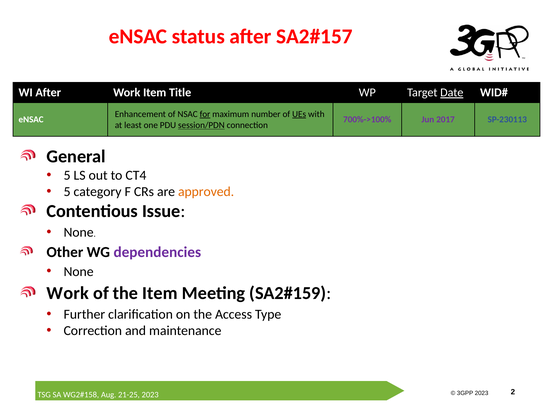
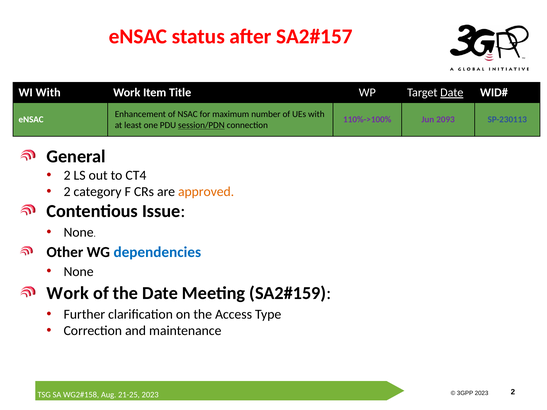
WI After: After -> With
for underline: present -> none
UEs underline: present -> none
700%->100%: 700%->100% -> 110%->100%
2017: 2017 -> 2093
5 at (67, 175): 5 -> 2
5 at (67, 192): 5 -> 2
dependencies colour: purple -> blue
the Item: Item -> Date
